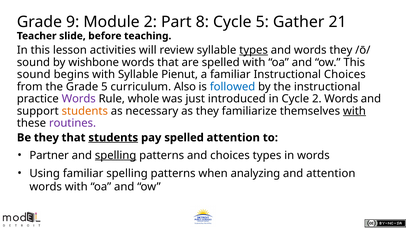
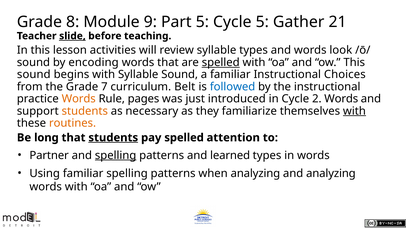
9: 9 -> 8
Module 2: 2 -> 9
Part 8: 8 -> 5
slide underline: none -> present
types at (254, 50) underline: present -> none
words they: they -> look
wishbone: wishbone -> encoding
spelled at (221, 62) underline: none -> present
Syllable Pienut: Pienut -> Sound
Grade 5: 5 -> 7
Also: Also -> Belt
Words at (79, 99) colour: purple -> orange
whole: whole -> pages
routines colour: purple -> orange
Be they: they -> long
and choices: choices -> learned
and attention: attention -> analyzing
